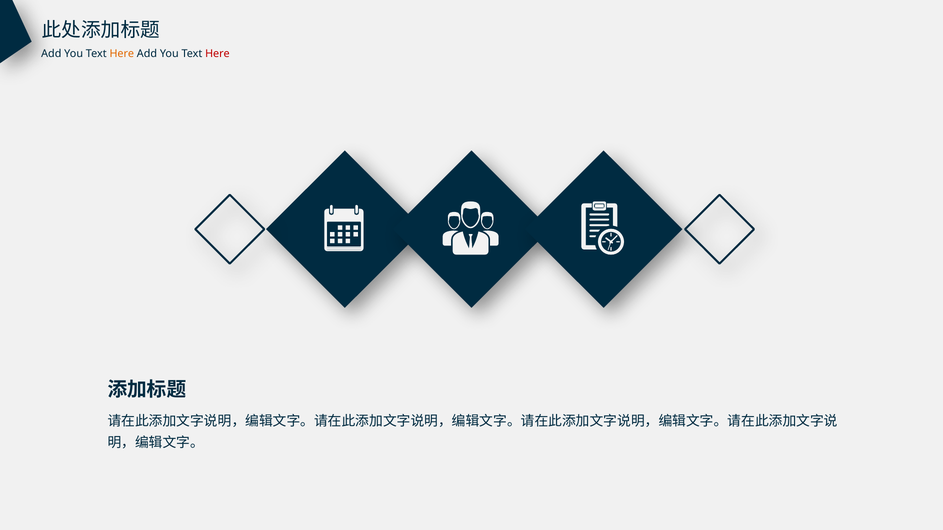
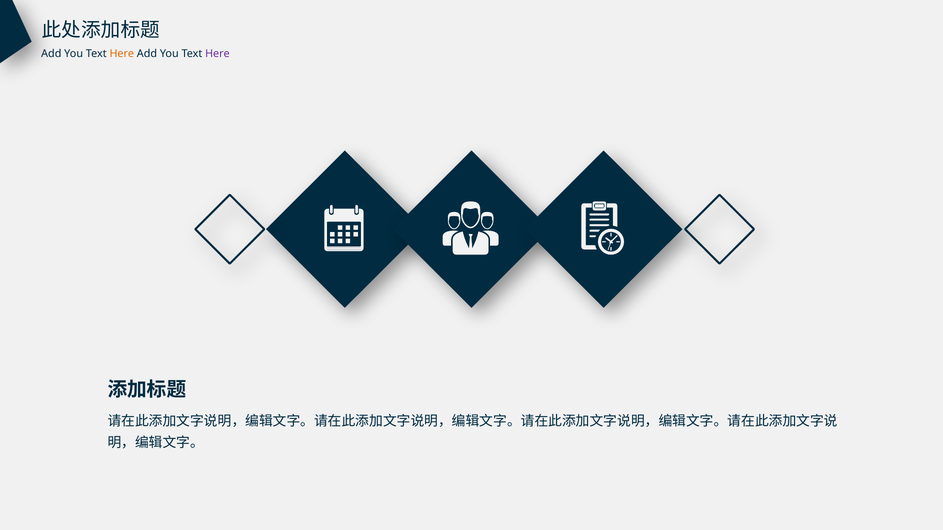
Here at (217, 54) colour: red -> purple
